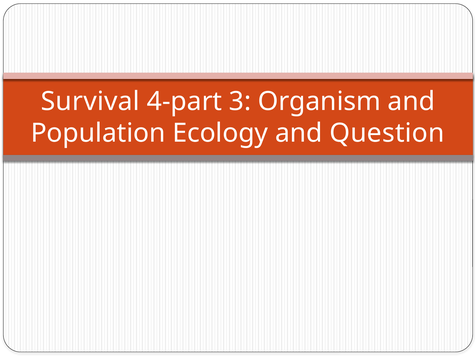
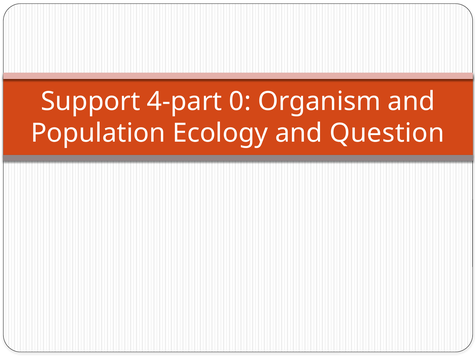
Survival: Survival -> Support
3: 3 -> 0
